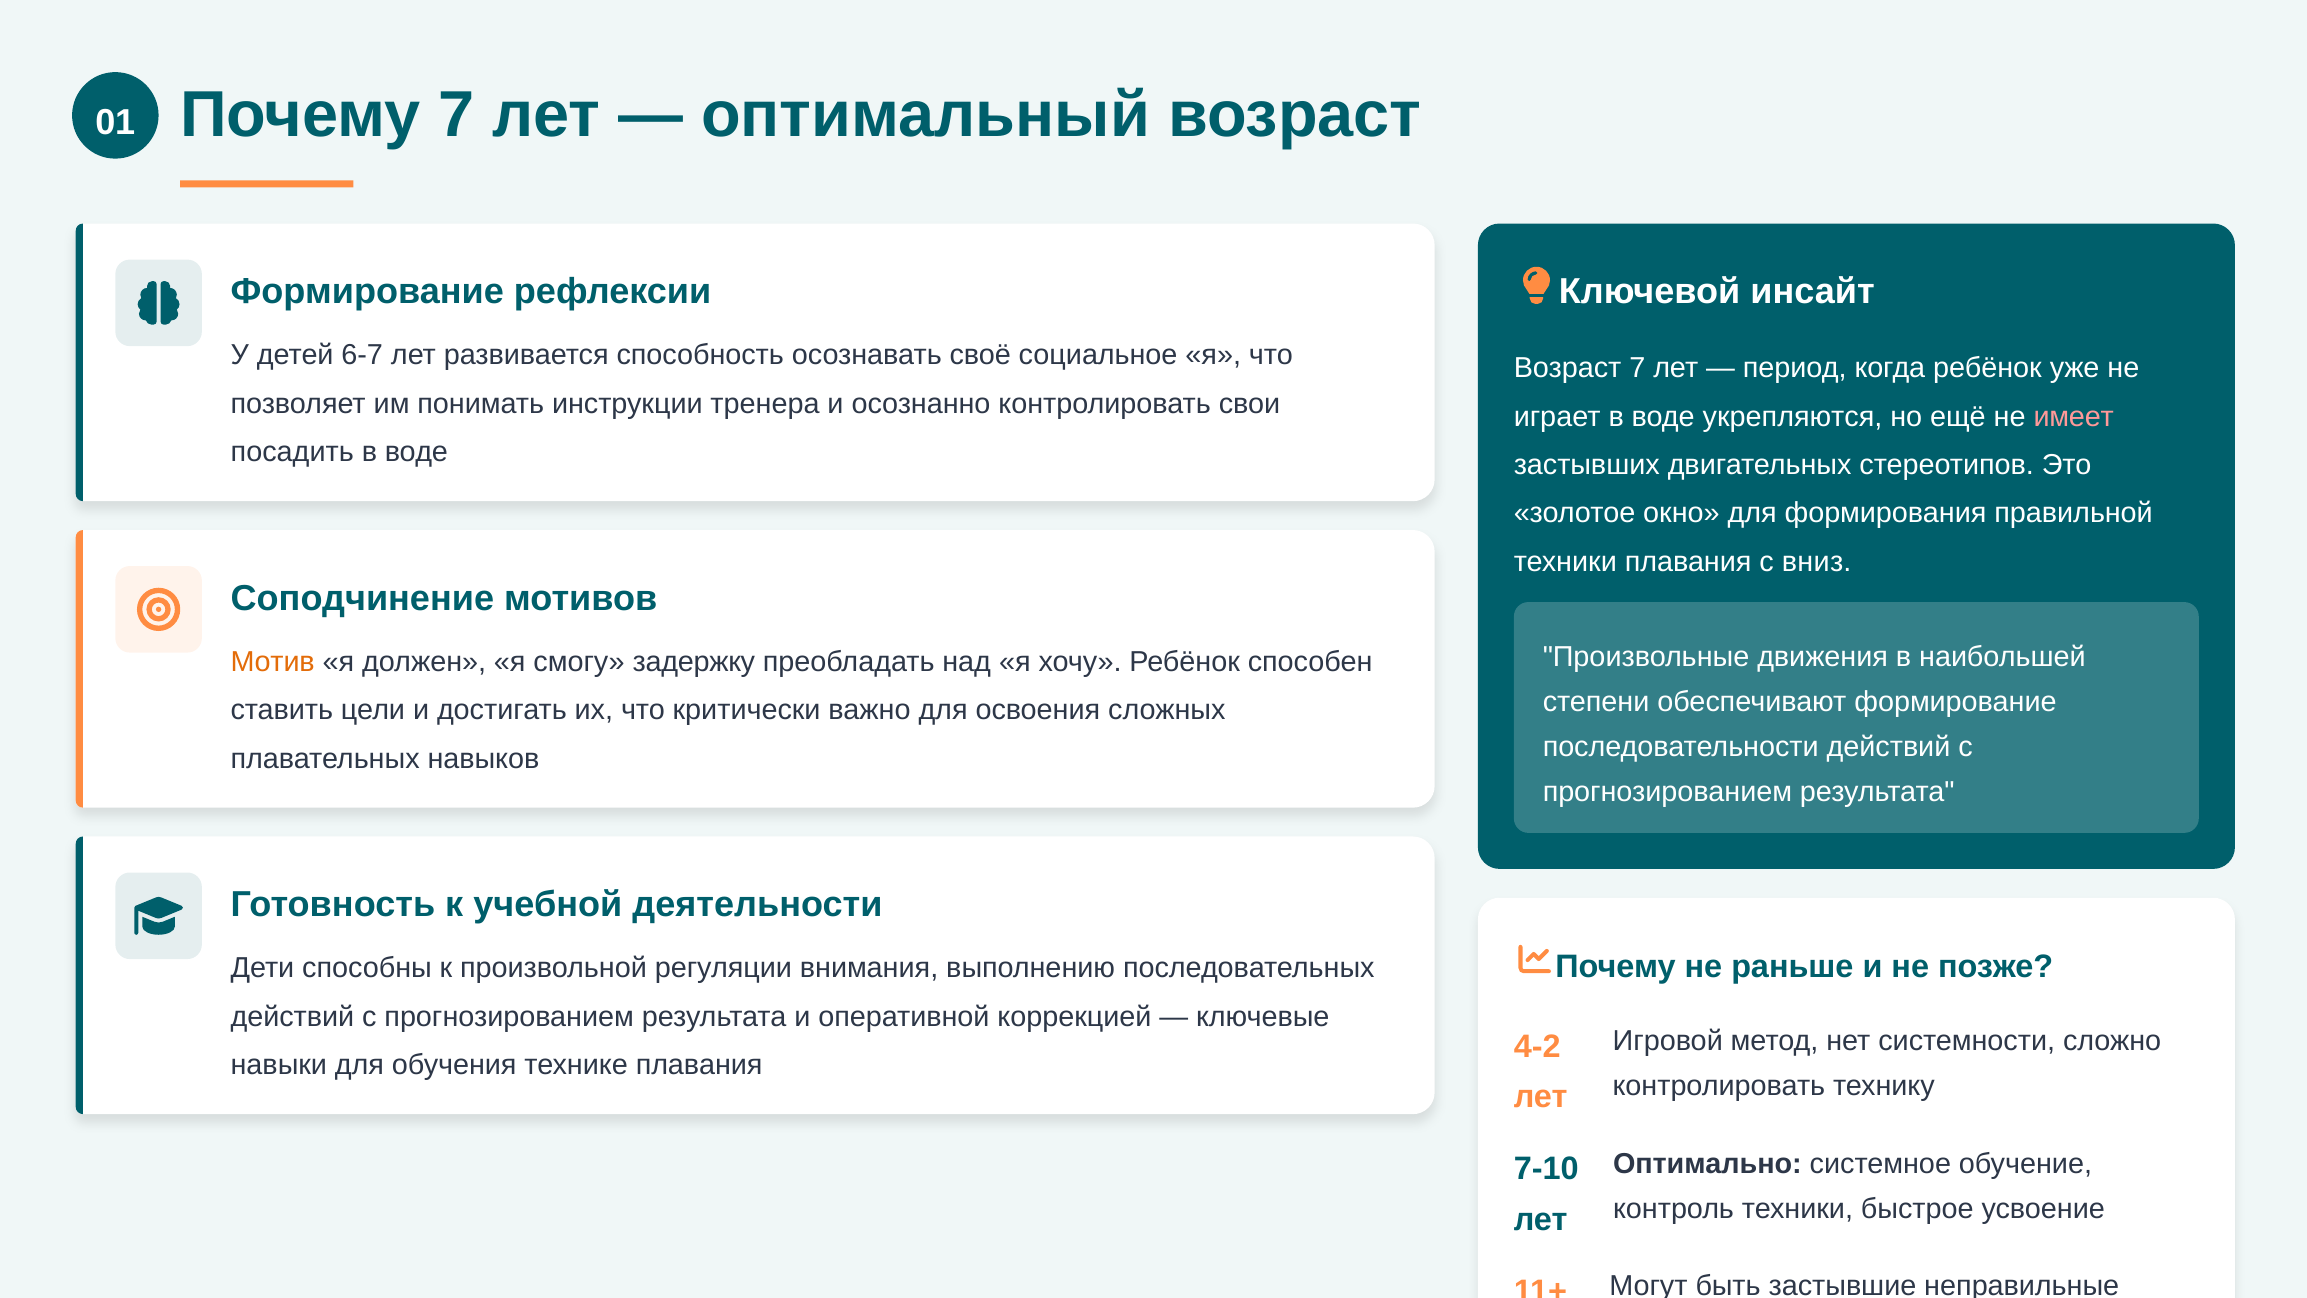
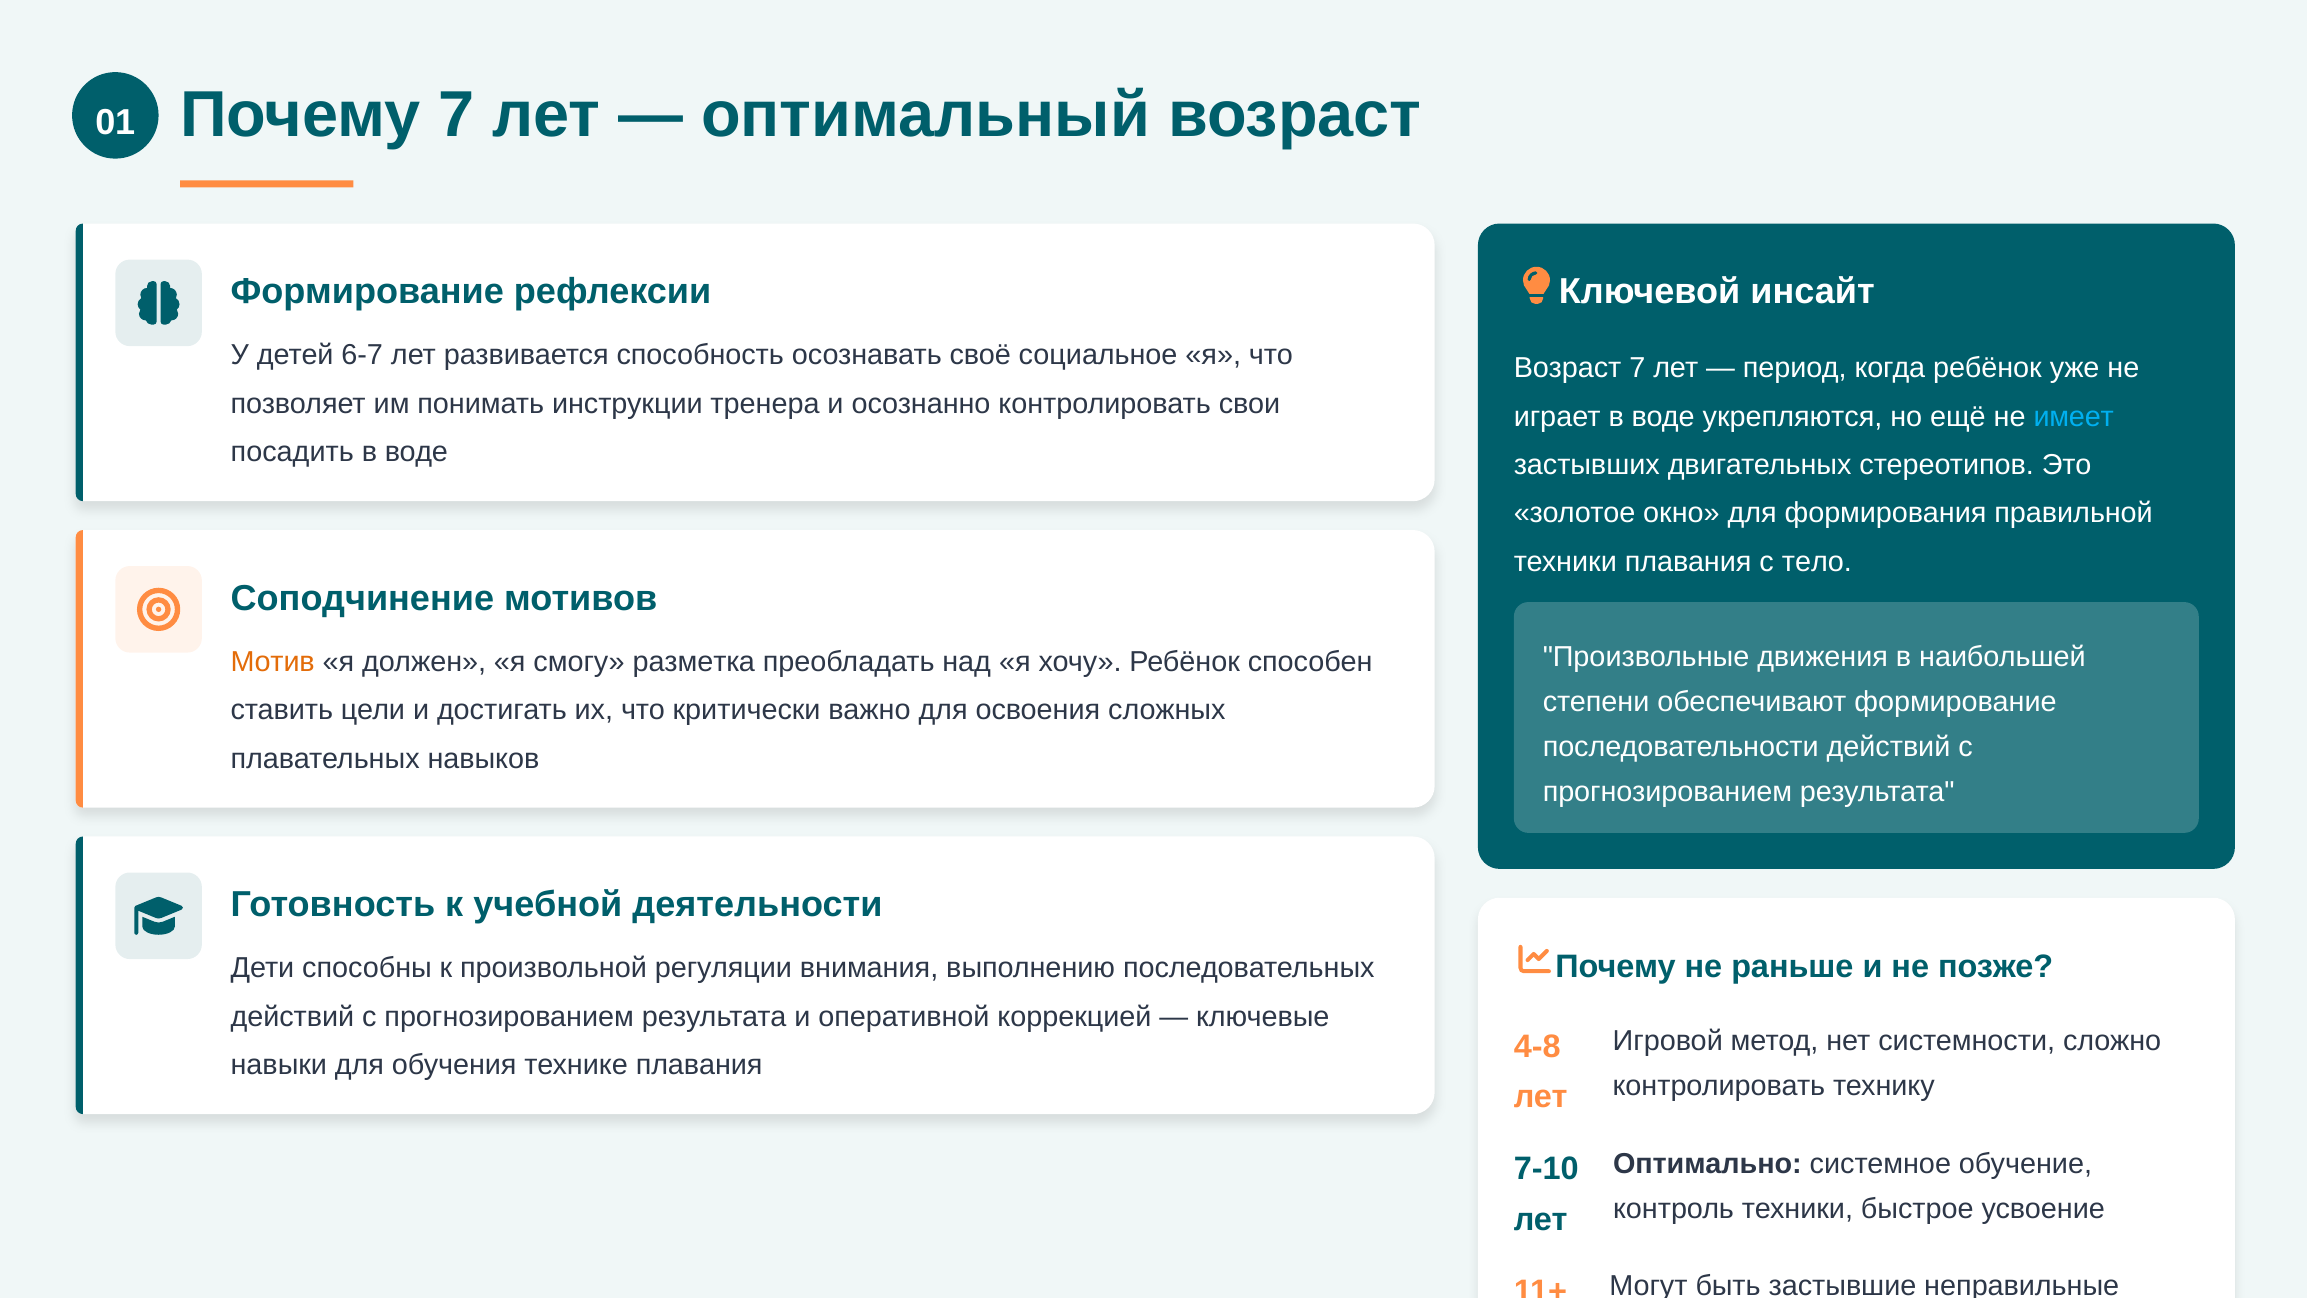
имеет colour: pink -> light blue
вниз: вниз -> тело
задержку: задержку -> разметка
4-2: 4-2 -> 4-8
